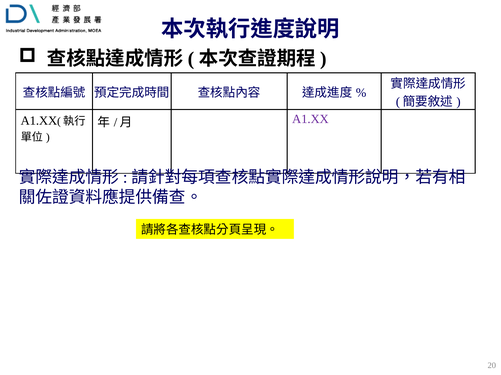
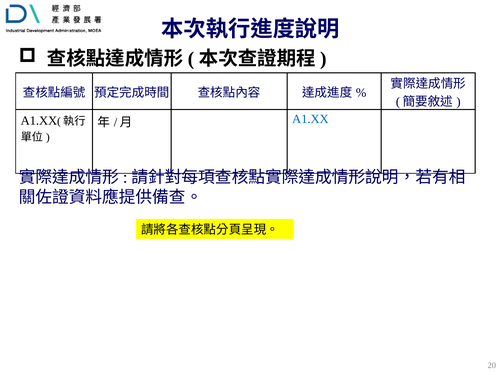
A1.XX colour: purple -> blue
